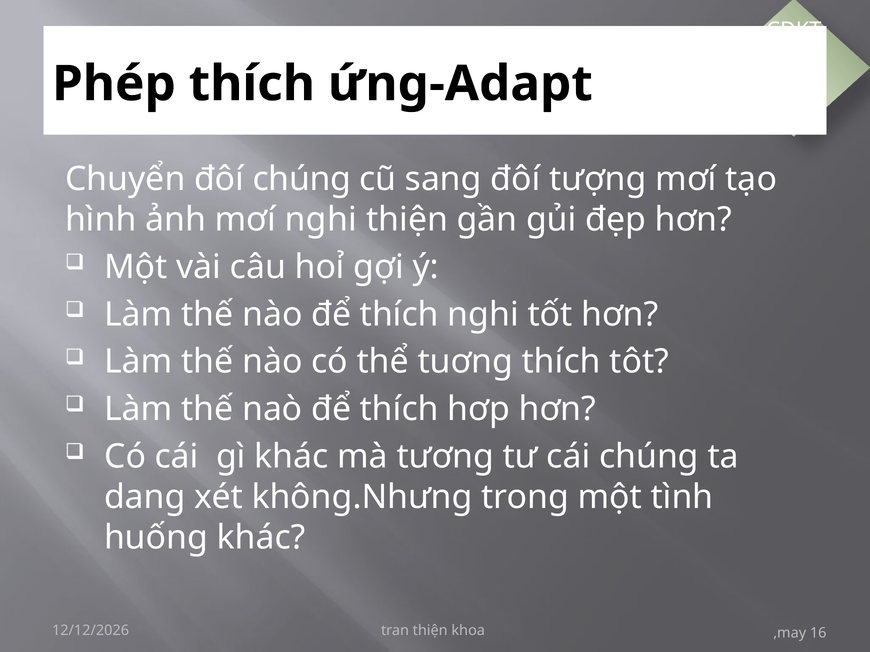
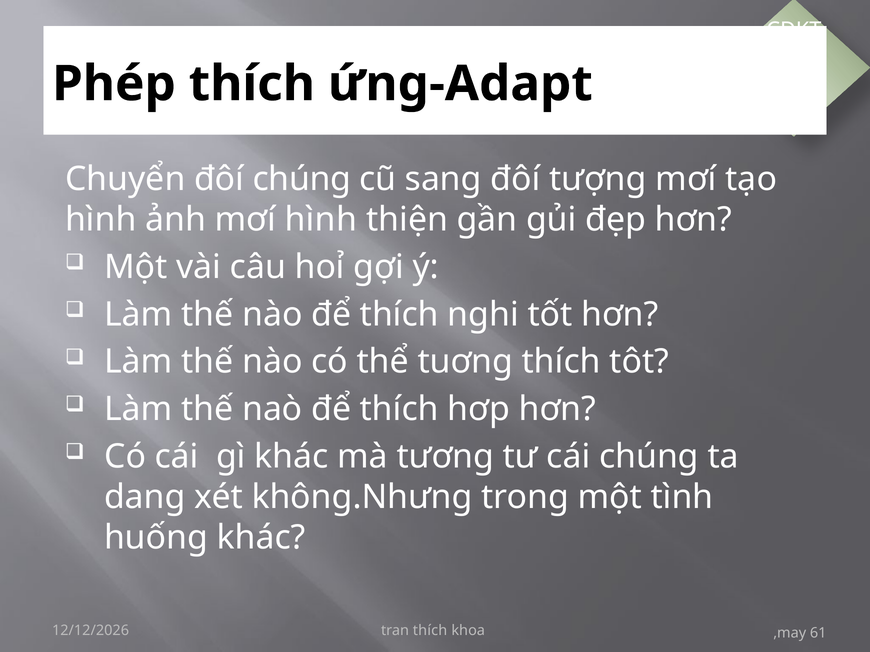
mơí nghi: nghi -> hình
tran thiện: thiện -> thích
16: 16 -> 61
